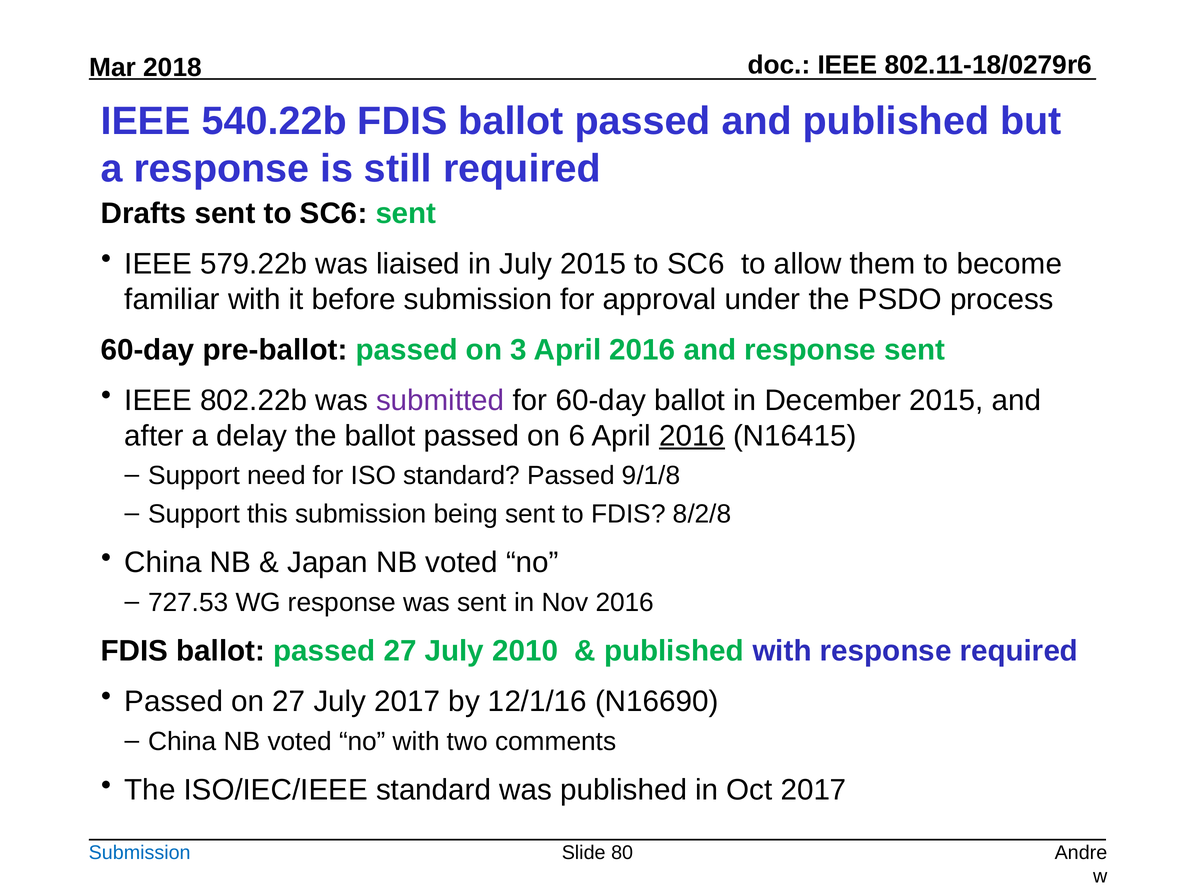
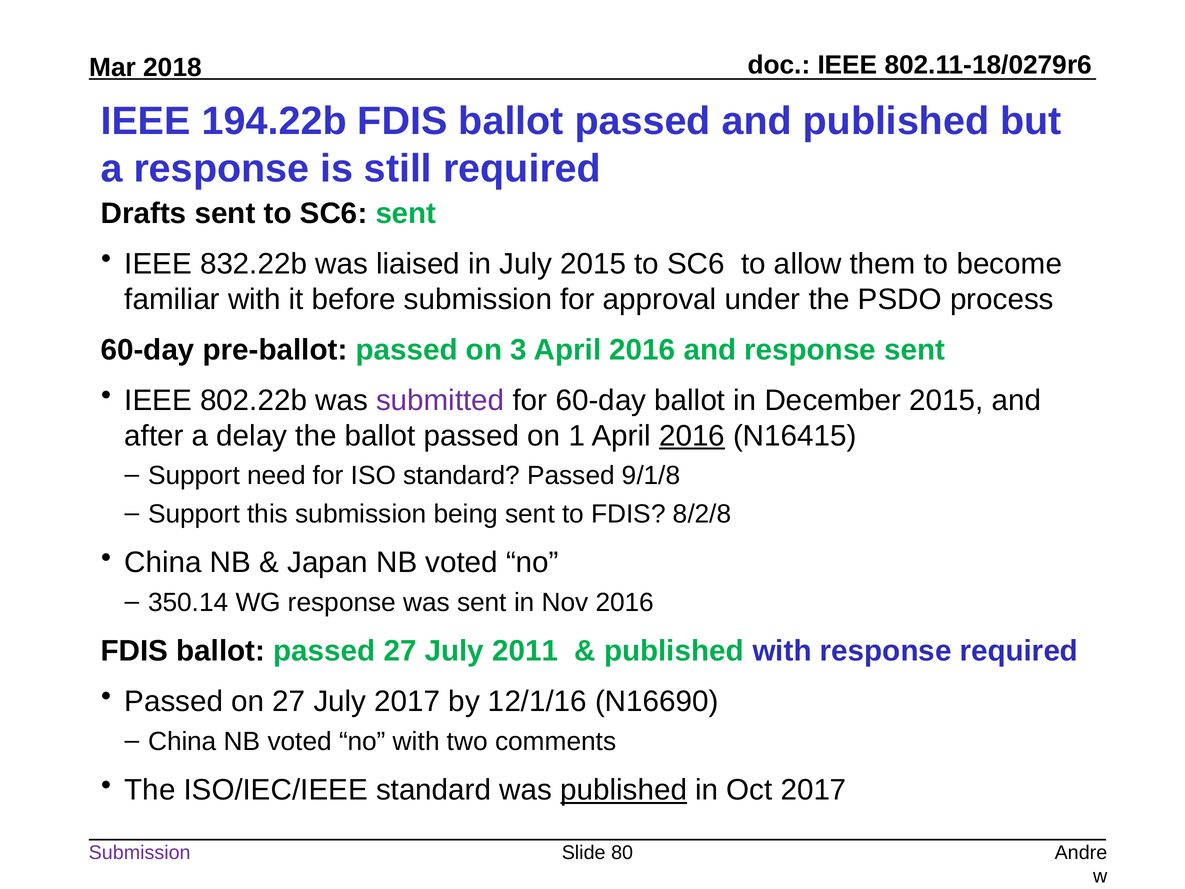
540.22b: 540.22b -> 194.22b
579.22b: 579.22b -> 832.22b
6: 6 -> 1
727.53: 727.53 -> 350.14
2010: 2010 -> 2011
published at (624, 790) underline: none -> present
Submission at (140, 852) colour: blue -> purple
